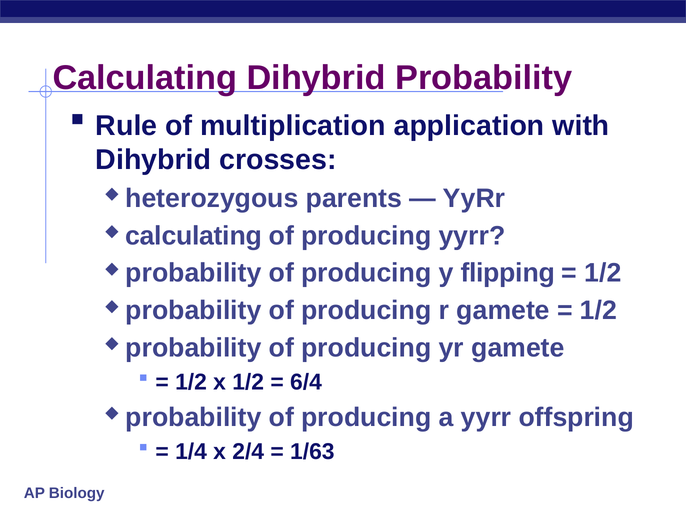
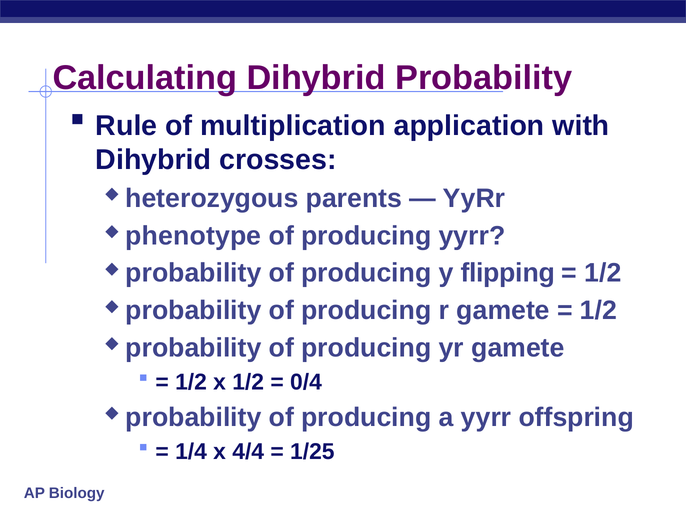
calculating at (194, 236): calculating -> phenotype
6/4: 6/4 -> 0/4
2/4: 2/4 -> 4/4
1/63: 1/63 -> 1/25
